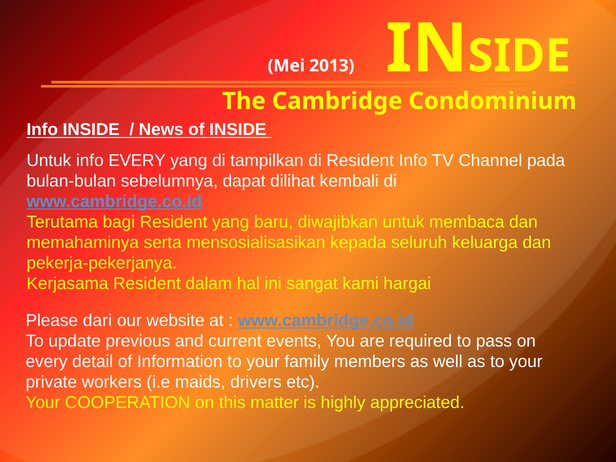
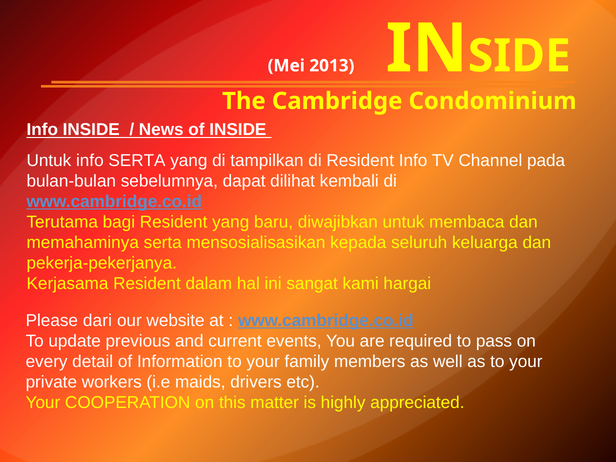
info EVERY: EVERY -> SERTA
